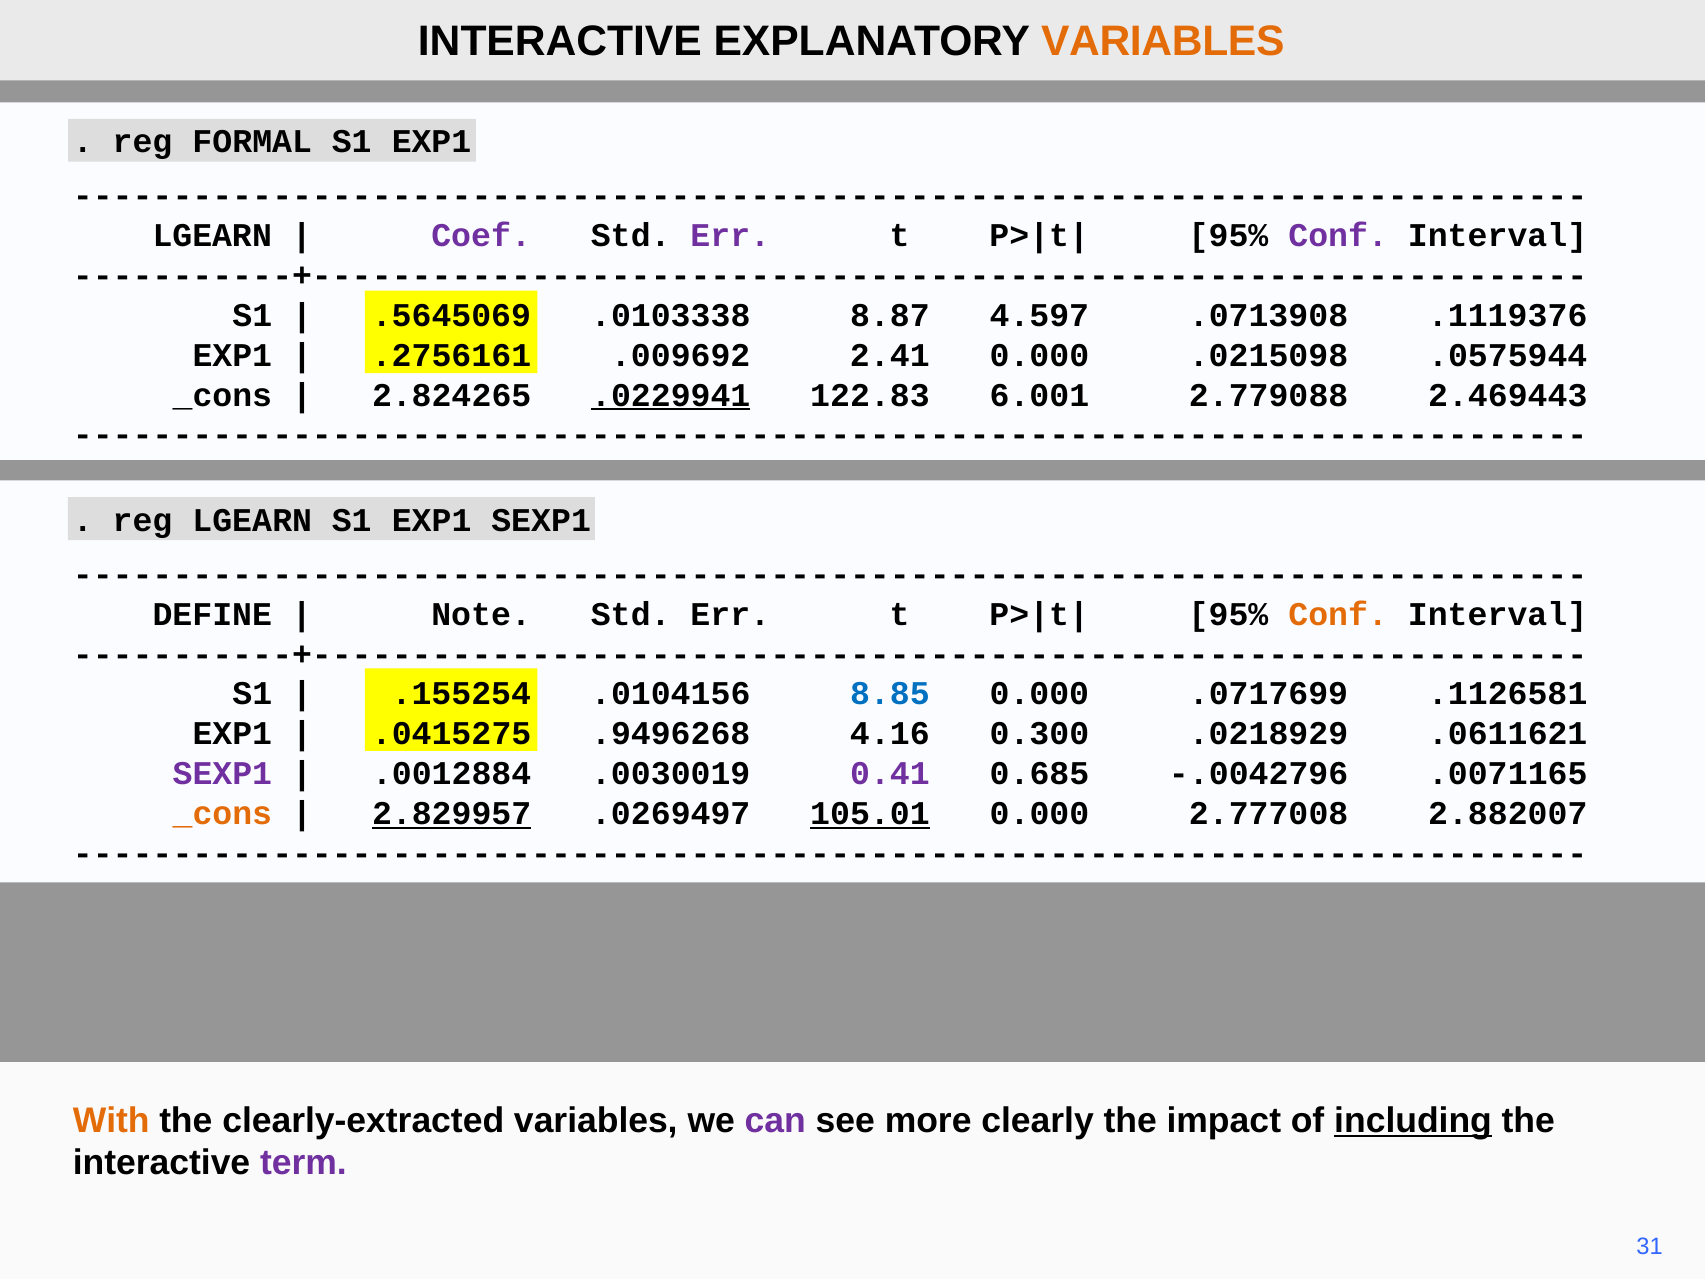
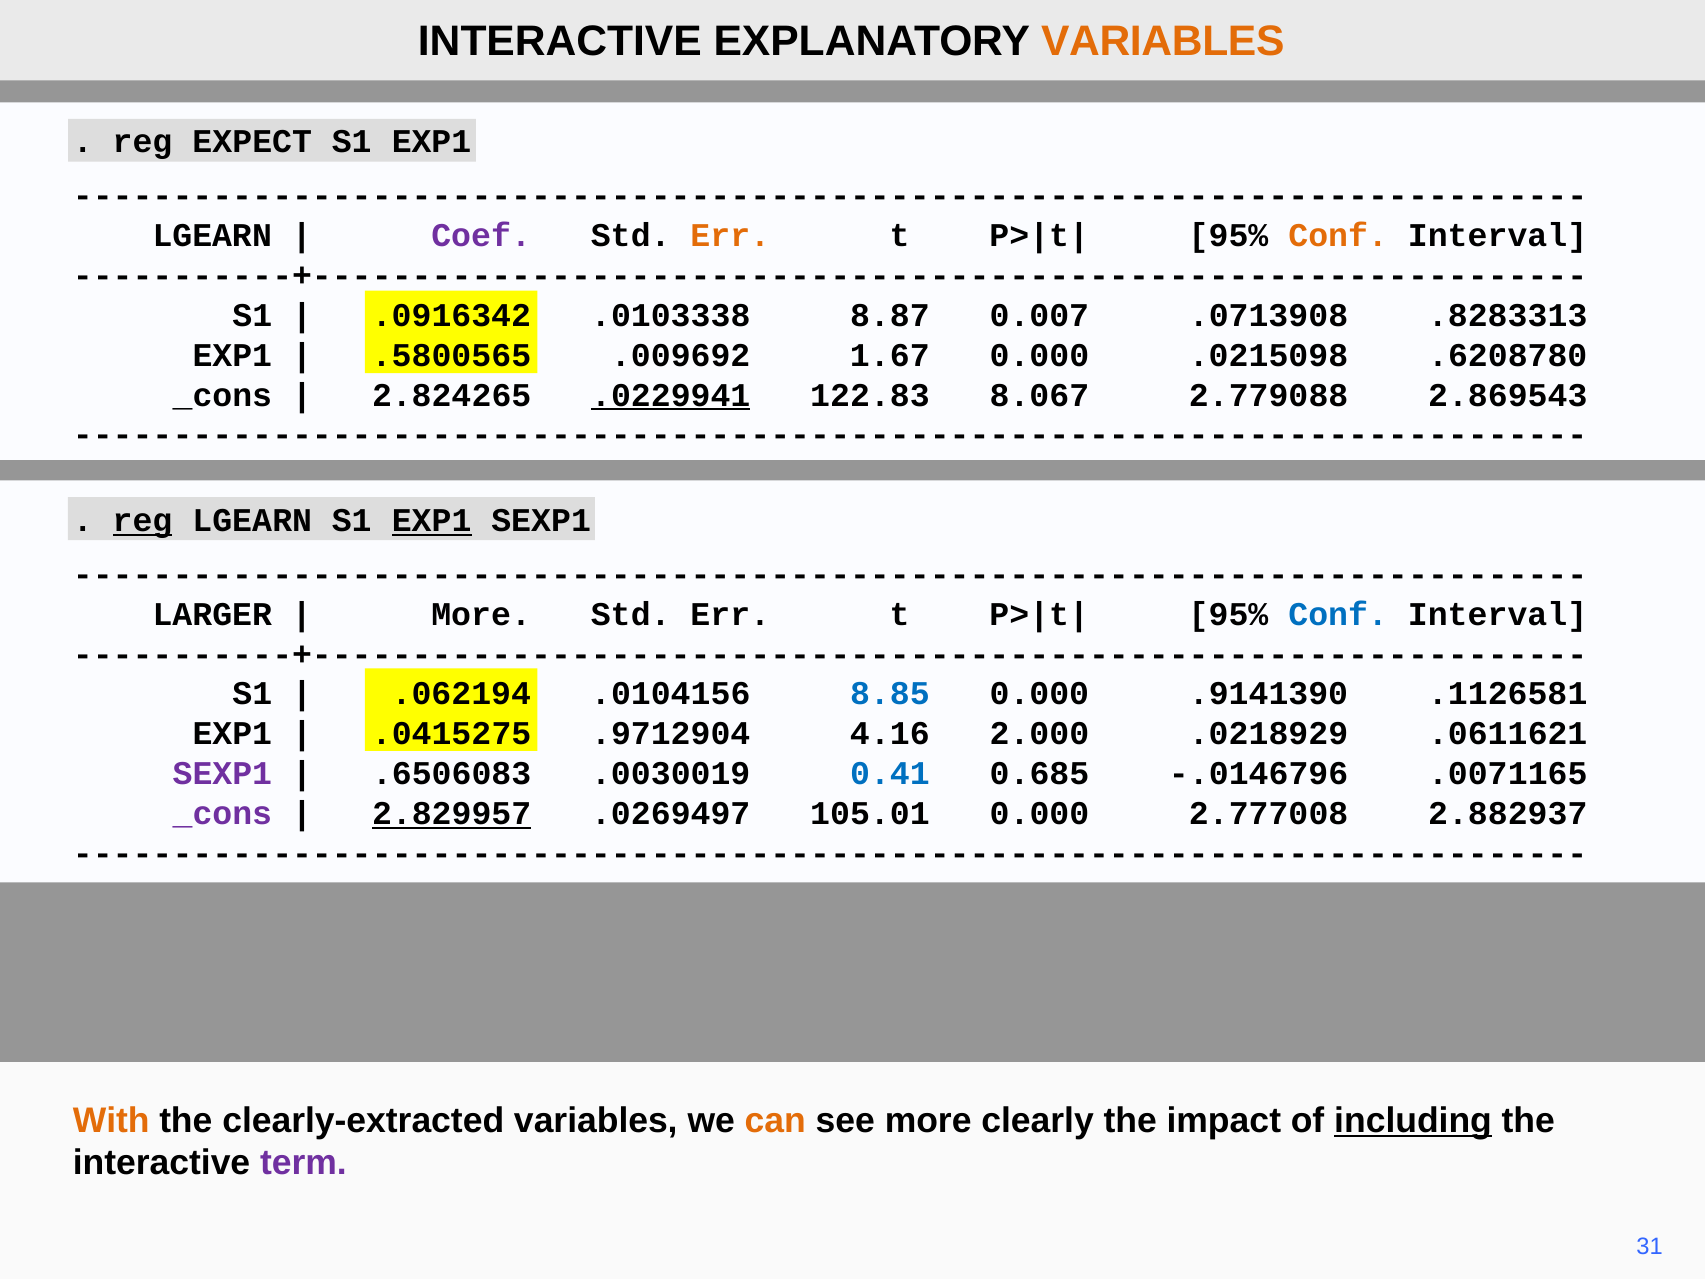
FORMAL: FORMAL -> EXPECT
Err at (730, 236) colour: purple -> orange
Conf at (1338, 236) colour: purple -> orange
.5645069: .5645069 -> .0916342
4.597: 4.597 -> 0.007
.1119376: .1119376 -> .8283313
.2756161: .2756161 -> .5800565
2.41: 2.41 -> 1.67
.0575944: .0575944 -> .6208780
6.001: 6.001 -> 8.067
2.469443: 2.469443 -> 2.869543
reg at (143, 520) underline: none -> present
EXP1 at (432, 520) underline: none -> present
DEFINE: DEFINE -> LARGER
Note at (481, 614): Note -> More
Conf at (1338, 614) colour: orange -> blue
.155254: .155254 -> .062194
.0717699: .0717699 -> .9141390
.9496268: .9496268 -> .9712904
0.300: 0.300 -> 2.000
.0012884: .0012884 -> .6506083
0.41 colour: purple -> blue
-.0042796: -.0042796 -> -.0146796
_cons at (222, 813) colour: orange -> purple
105.01 underline: present -> none
2.882007: 2.882007 -> 2.882937
can colour: purple -> orange
